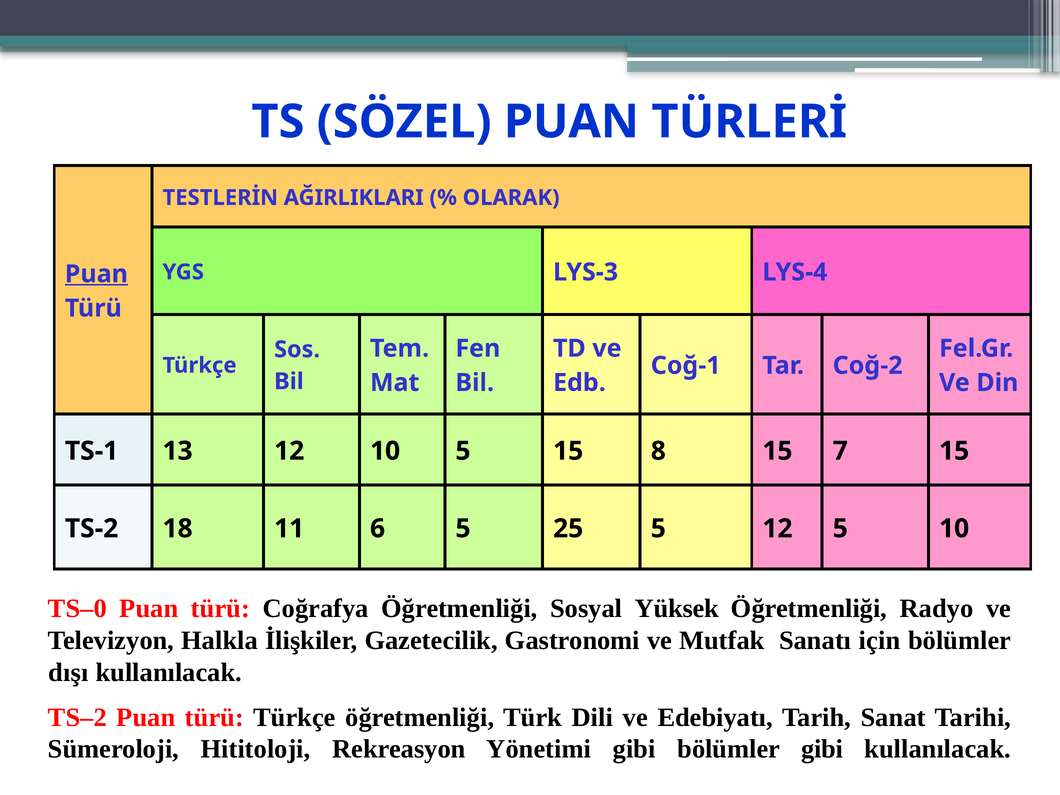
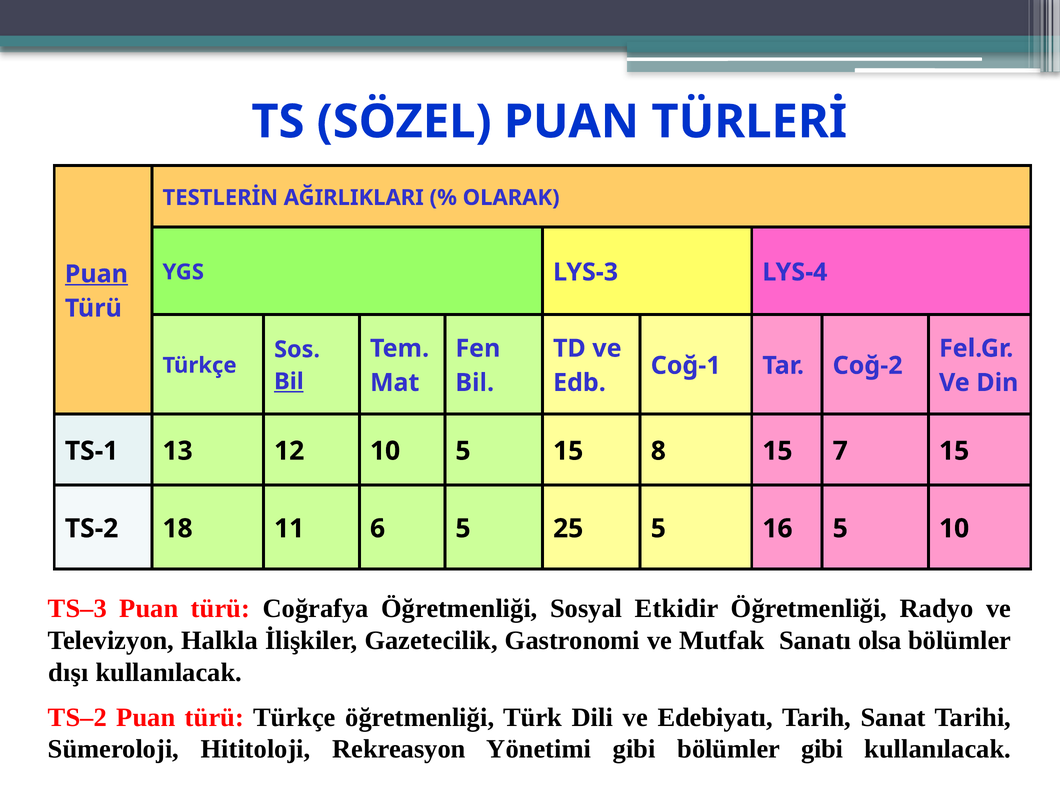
Bil at (289, 381) underline: none -> present
5 12: 12 -> 16
TS–0: TS–0 -> TS–3
Yüksek: Yüksek -> Etkidir
için: için -> olsa
